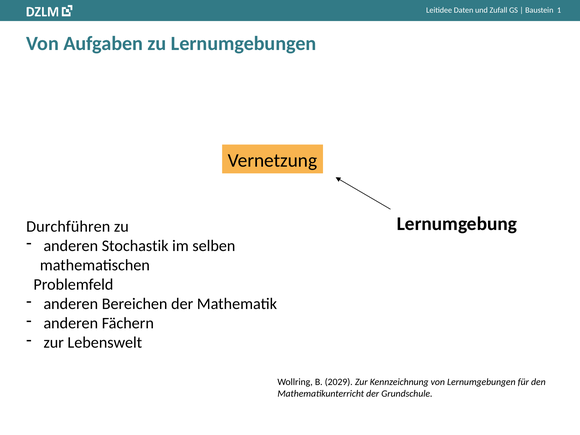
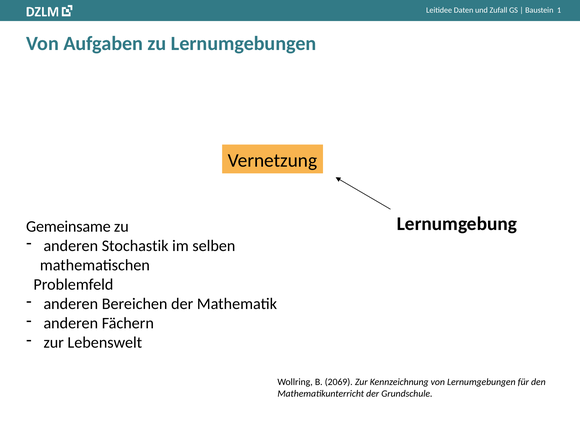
Durchführen: Durchführen -> Gemeinsame
2029: 2029 -> 2069
